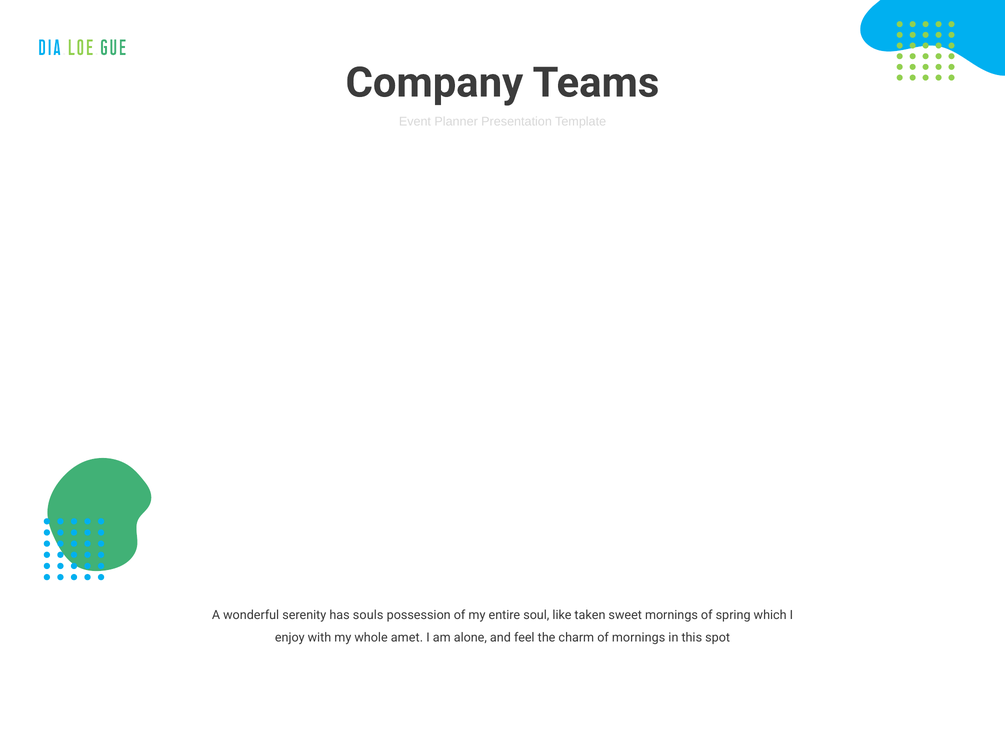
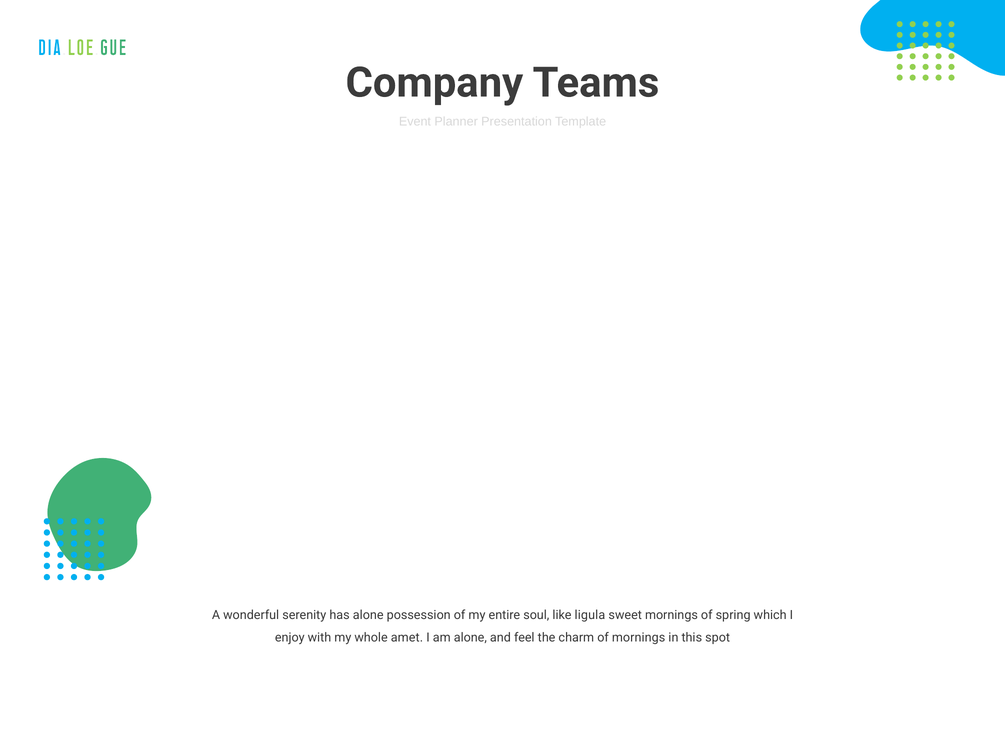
has souls: souls -> alone
taken: taken -> ligula
